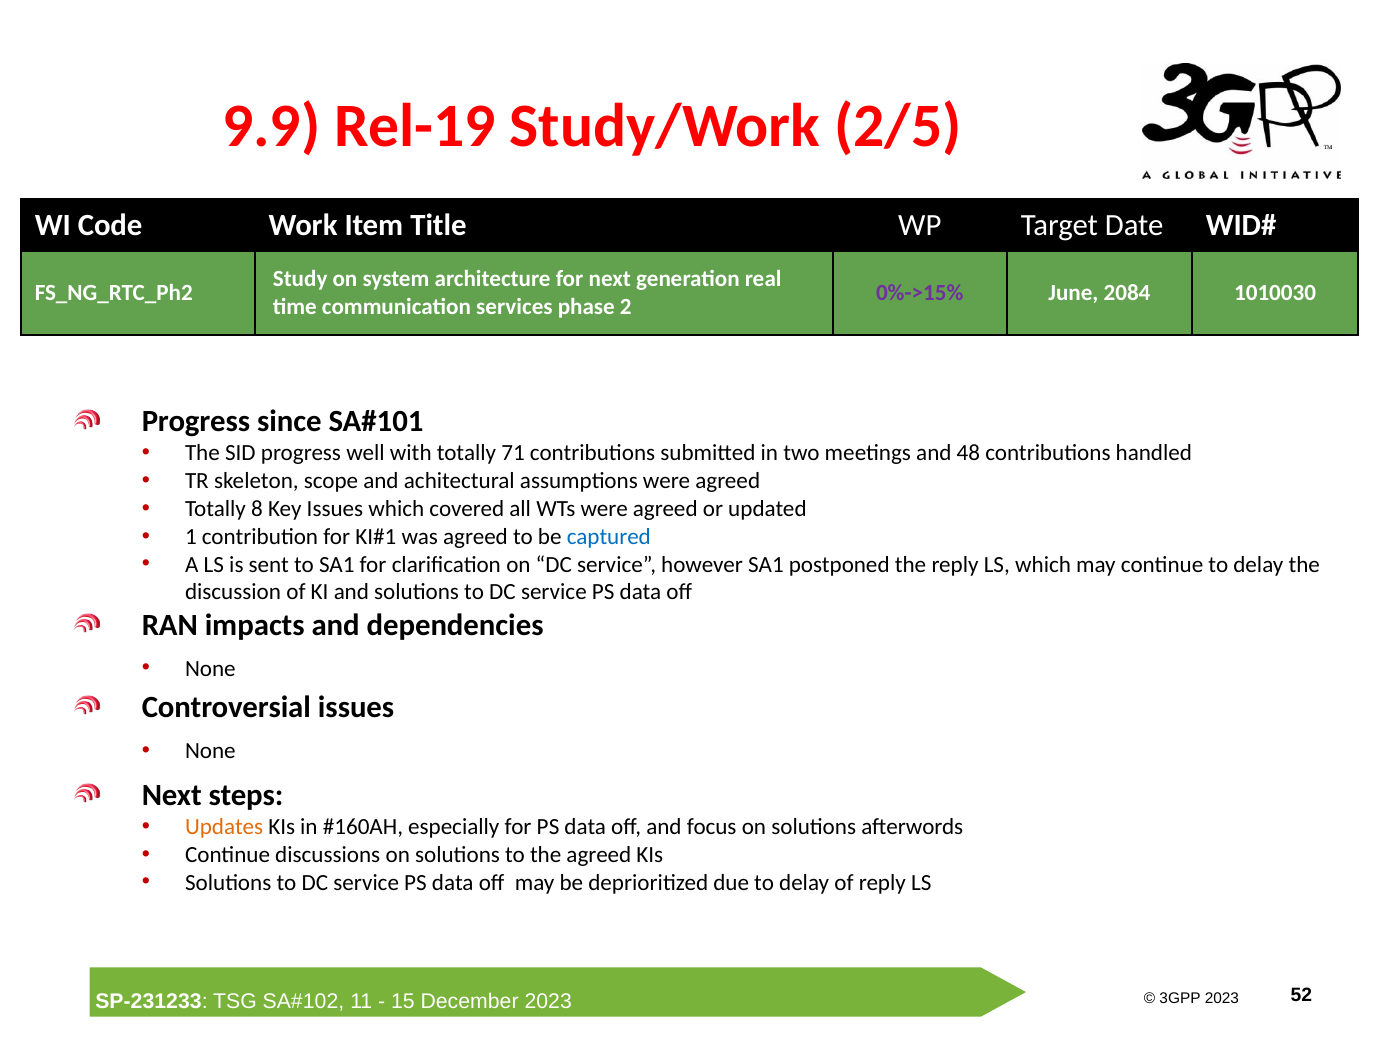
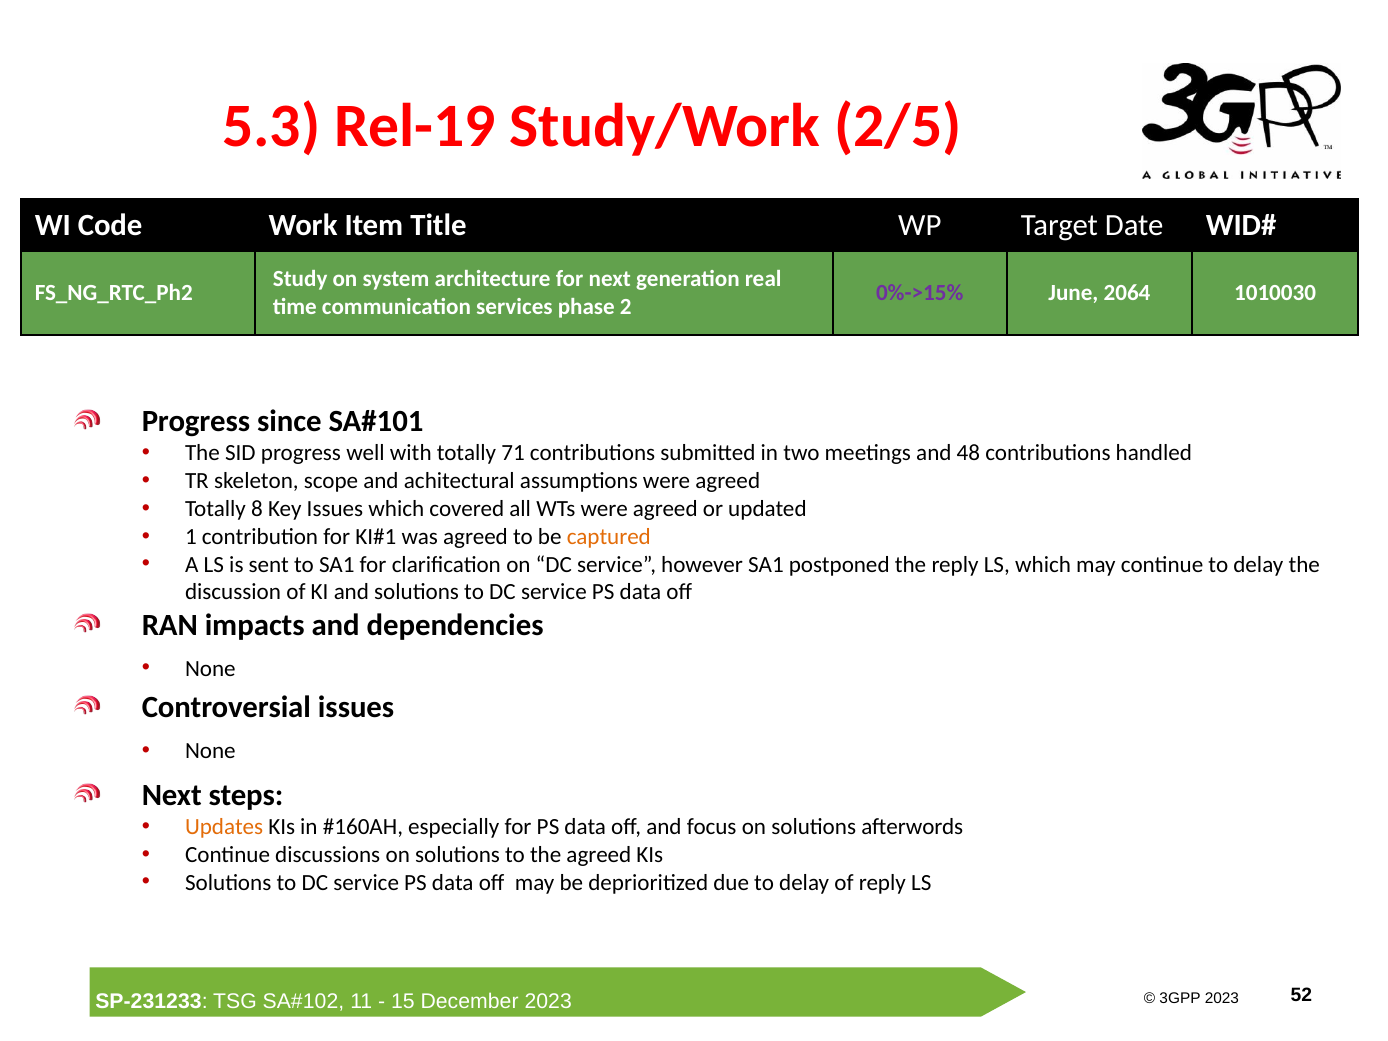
9.9: 9.9 -> 5.3
2084: 2084 -> 2064
captured colour: blue -> orange
